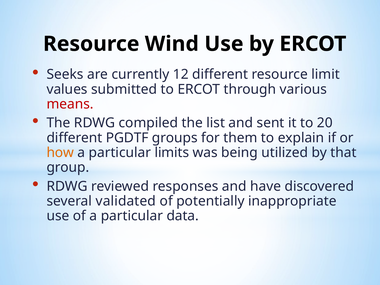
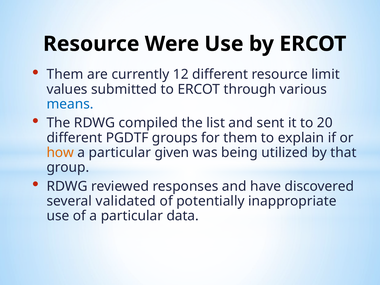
Wind: Wind -> Were
Seeks at (65, 74): Seeks -> Them
means colour: red -> blue
limits: limits -> given
